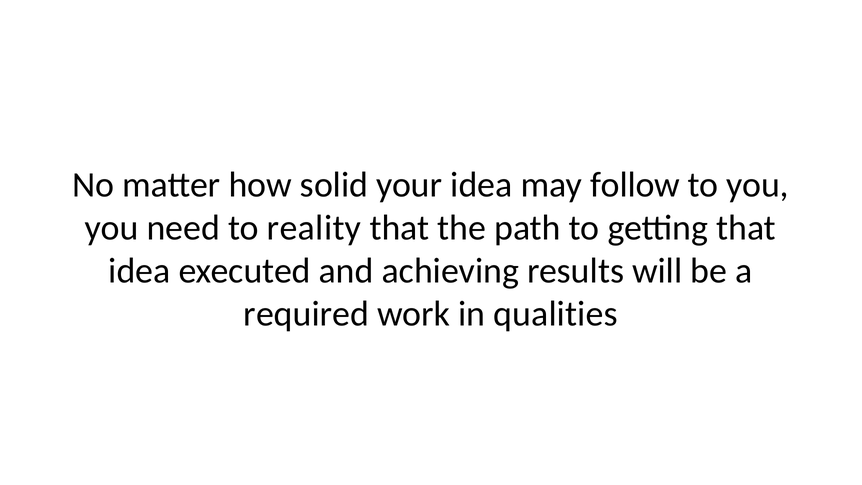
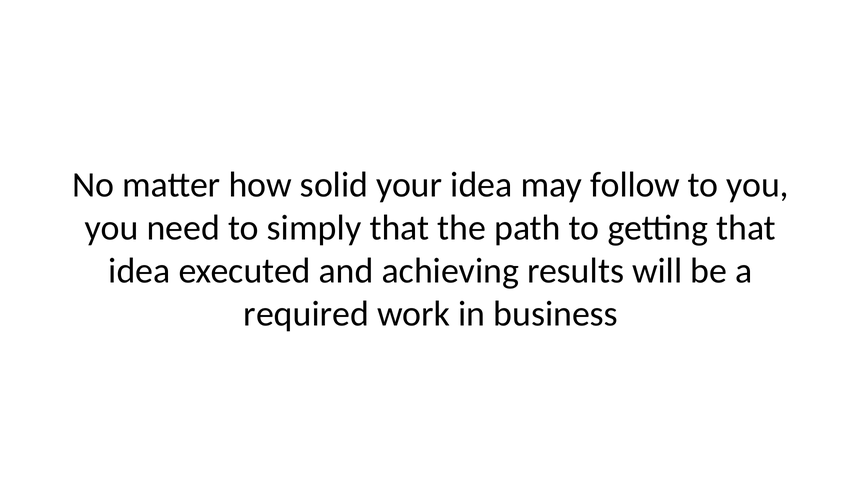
reality: reality -> simply
qualities: qualities -> business
